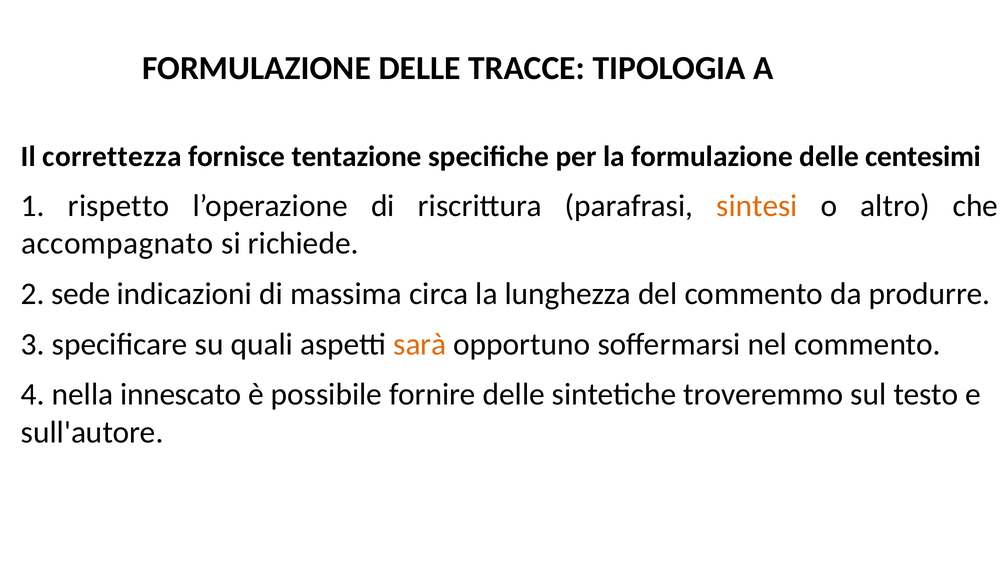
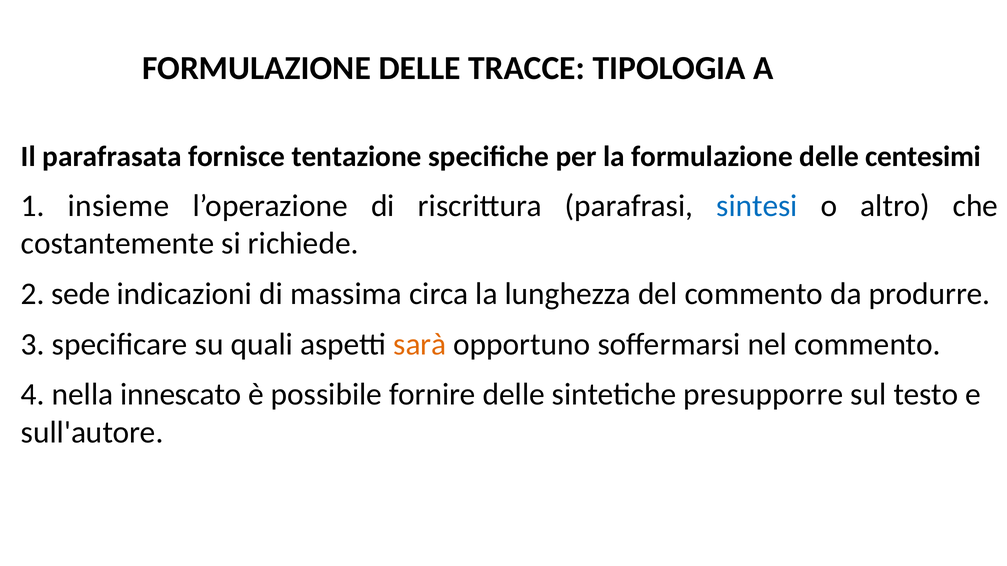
correttezza: correttezza -> parafrasata
rispetto: rispetto -> insieme
sintesi colour: orange -> blue
accompagnato: accompagnato -> costantemente
troveremmo: troveremmo -> presupporre
